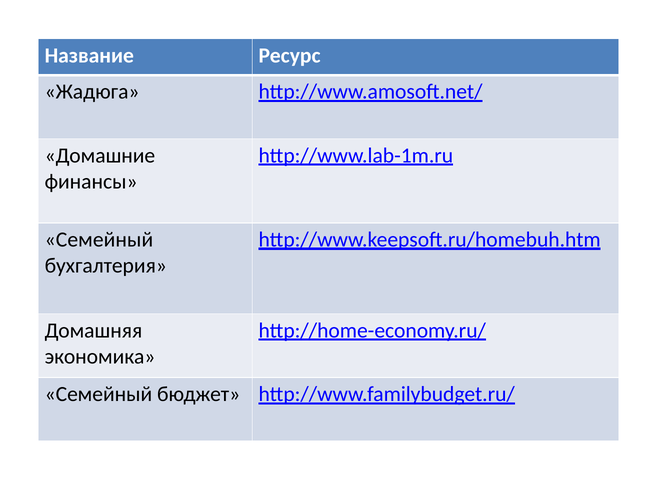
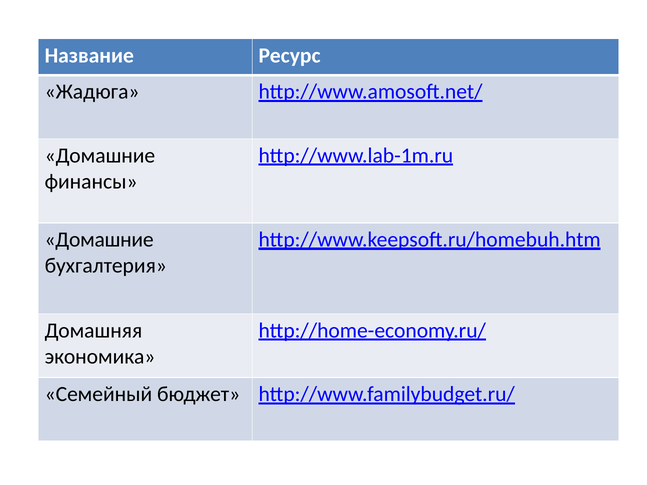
Семейный at (99, 240): Семейный -> Домашние
